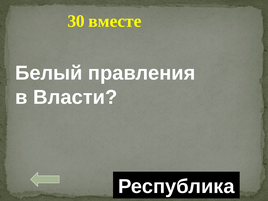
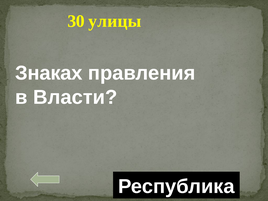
вместе: вместе -> улицы
Белый: Белый -> Знаках
